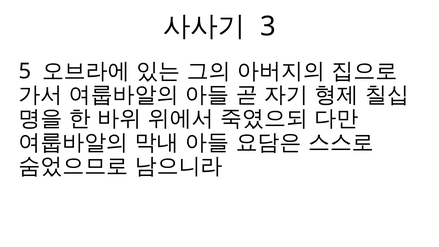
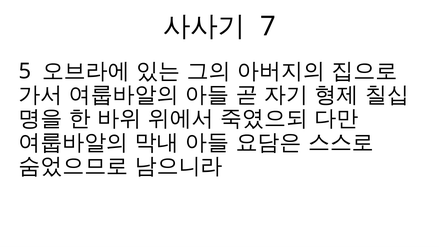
3: 3 -> 7
